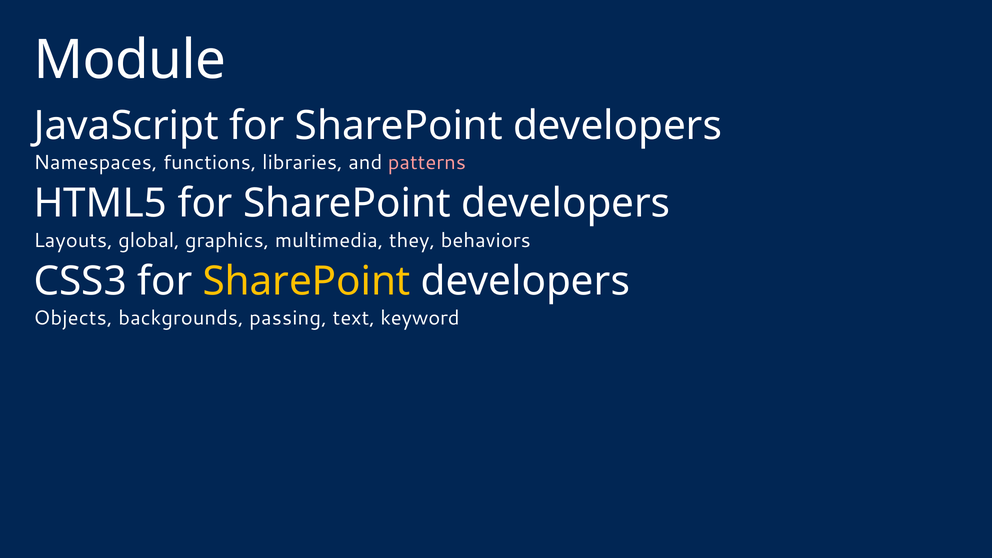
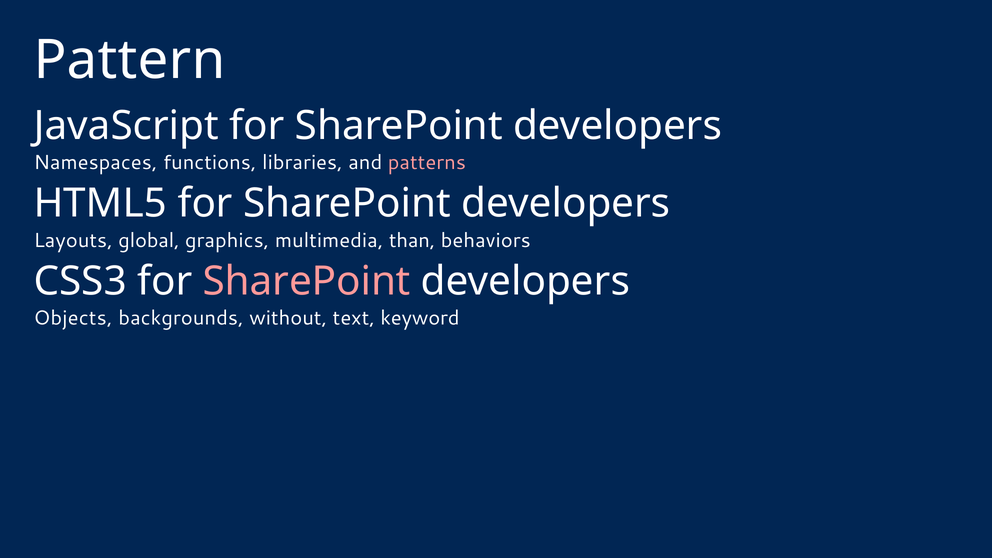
Module: Module -> Pattern
they: they -> than
SharePoint at (307, 281) colour: yellow -> pink
passing: passing -> without
